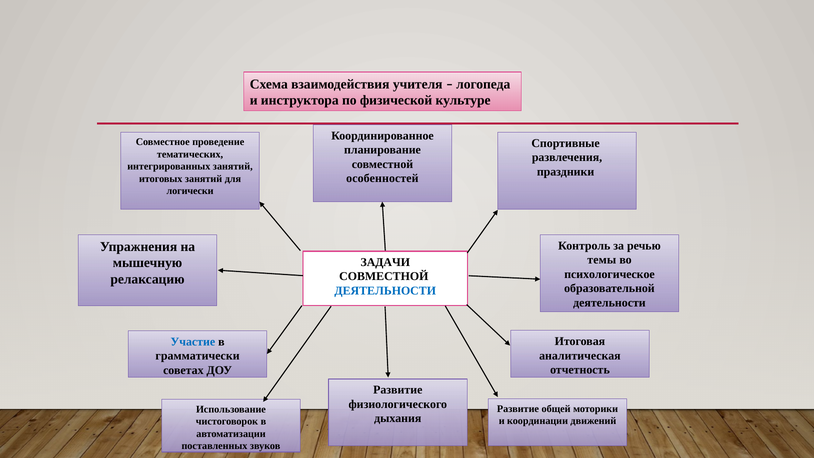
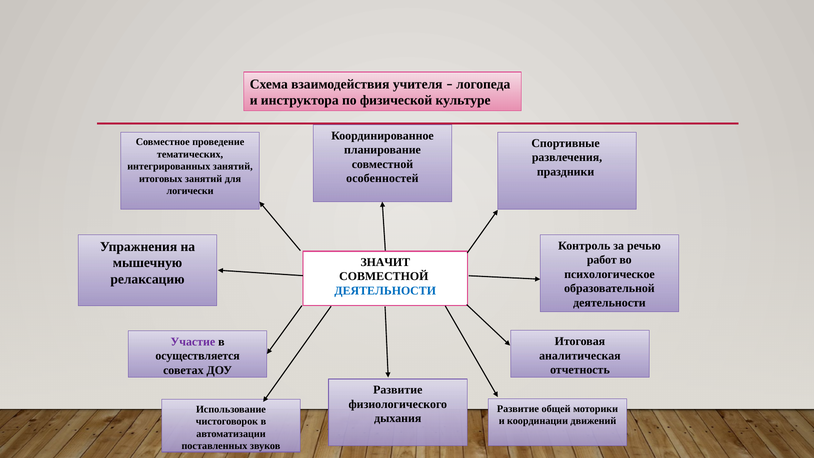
темы: темы -> работ
ЗАДАЧИ: ЗАДАЧИ -> ЗНАЧИТ
Участие colour: blue -> purple
грамматически: грамматически -> осуществляется
